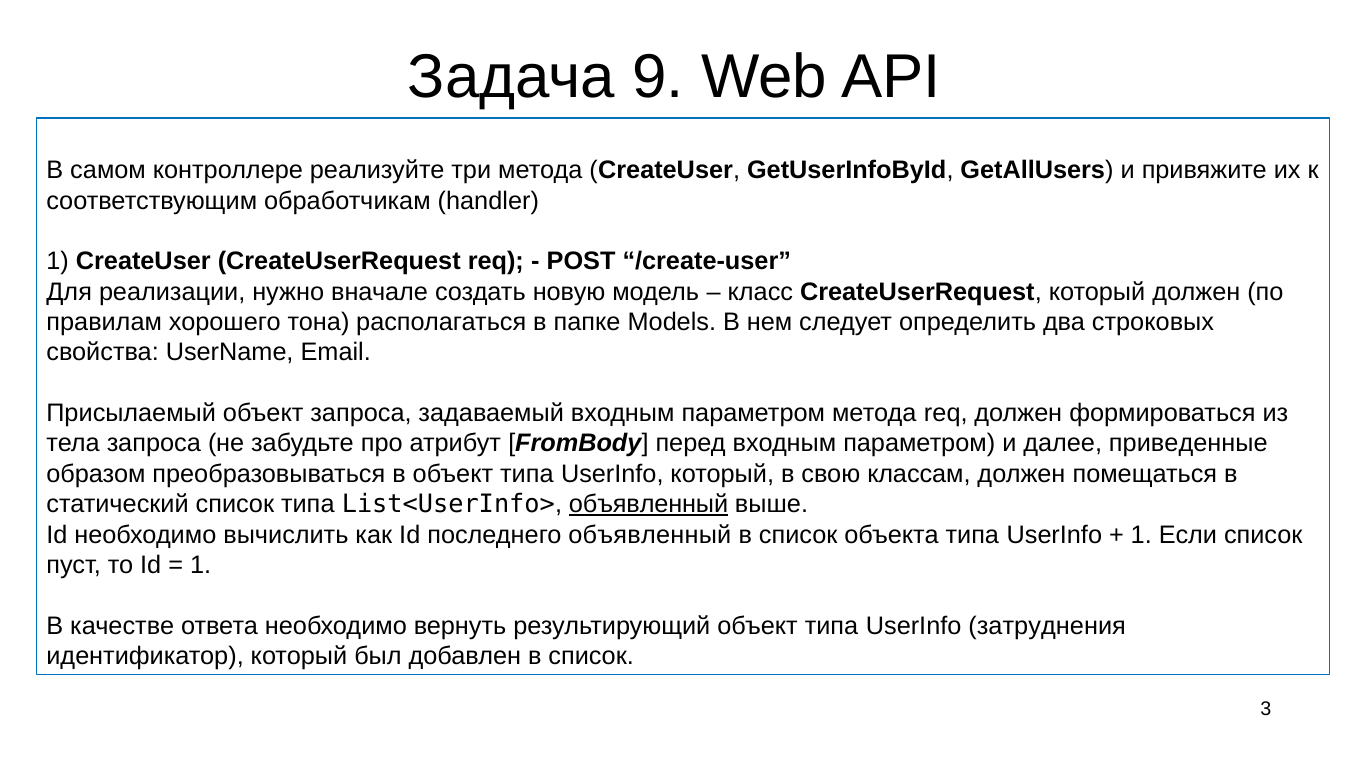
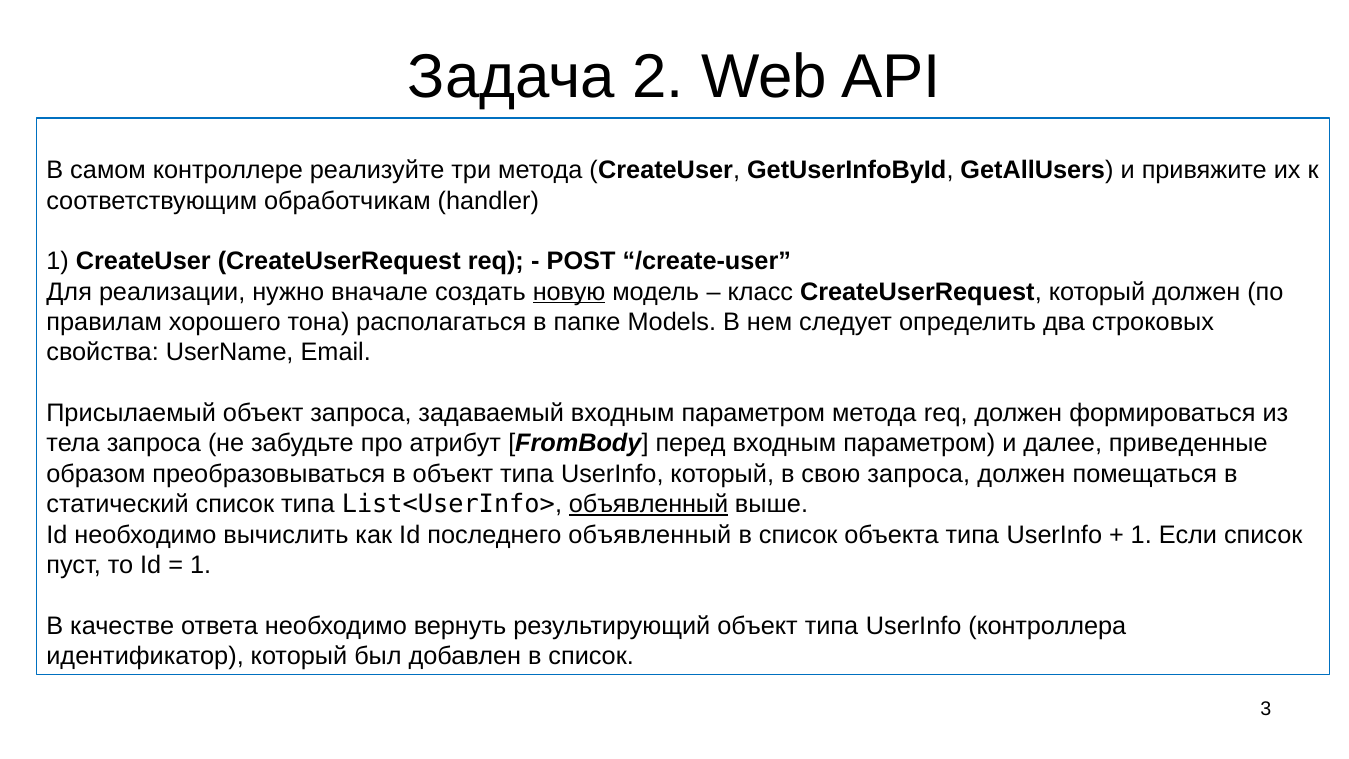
9: 9 -> 2
новую underline: none -> present
свою классам: классам -> запроса
затруднения: затруднения -> контроллера
